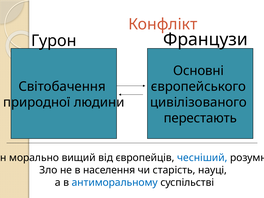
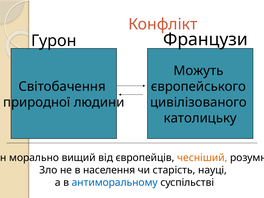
Основні: Основні -> Можуть
перестають: перестають -> католицьку
чесніший colour: blue -> orange
